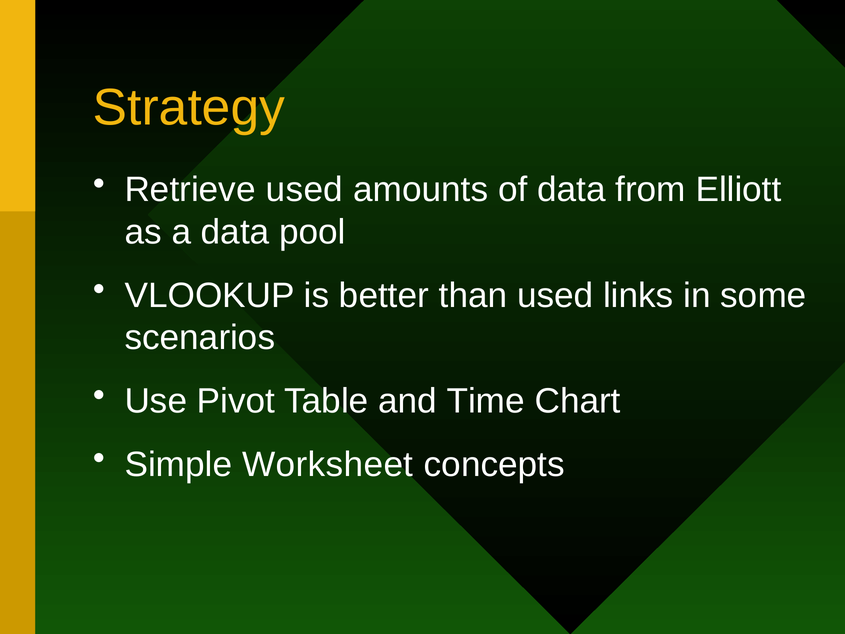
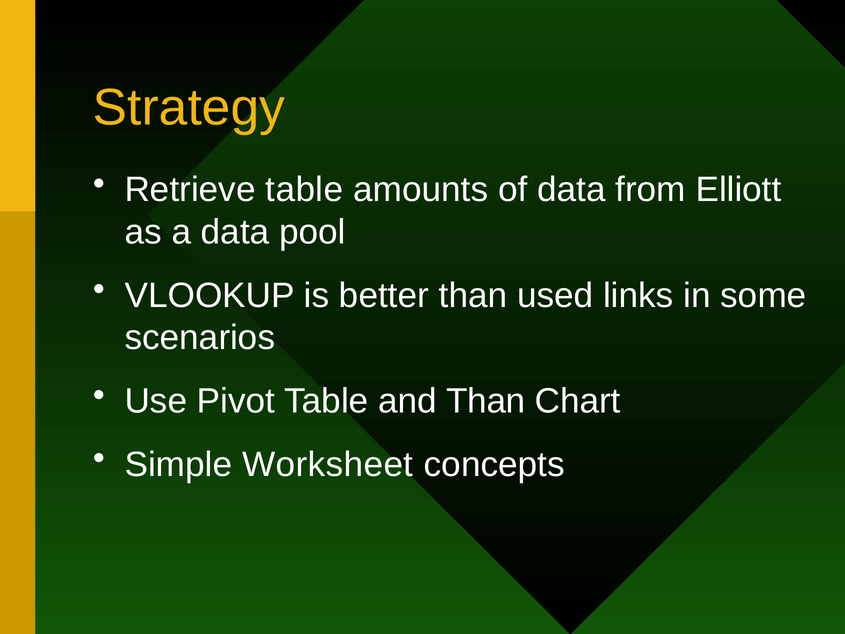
Retrieve used: used -> table
and Time: Time -> Than
